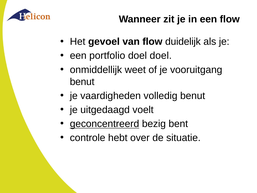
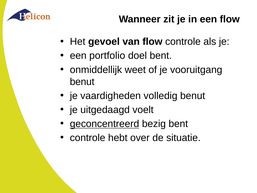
flow duidelijk: duidelijk -> controle
doel doel: doel -> bent
